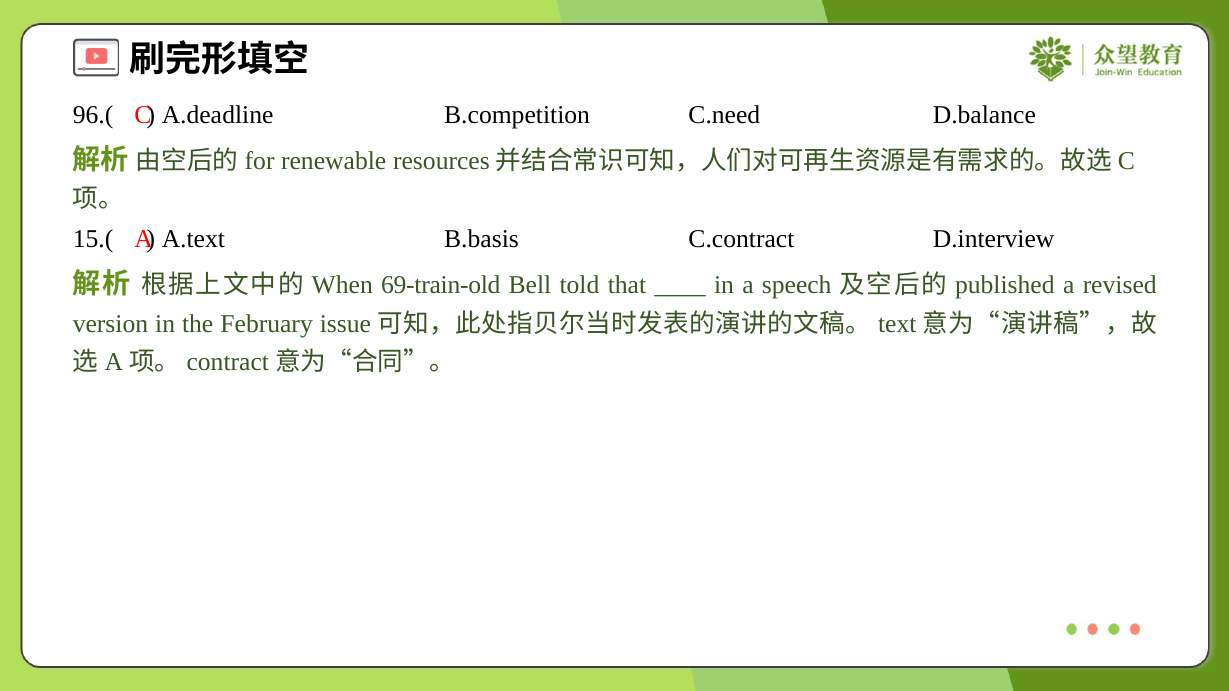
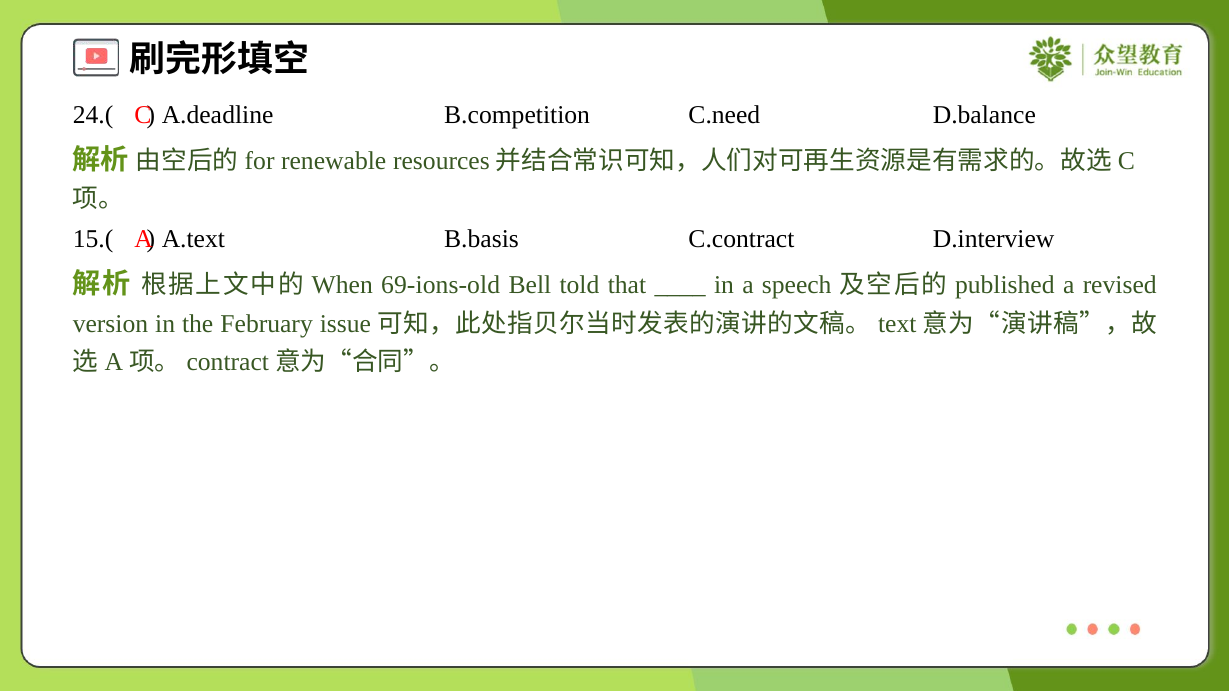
96.(: 96.( -> 24.(
69-train-old: 69-train-old -> 69-ions-old
